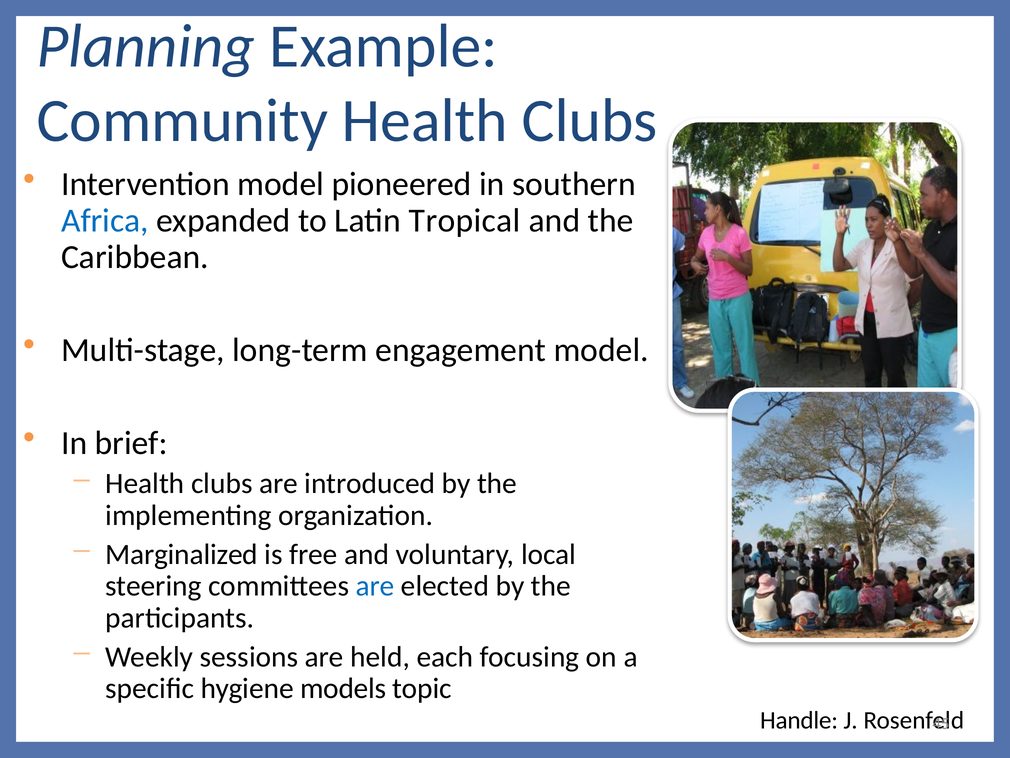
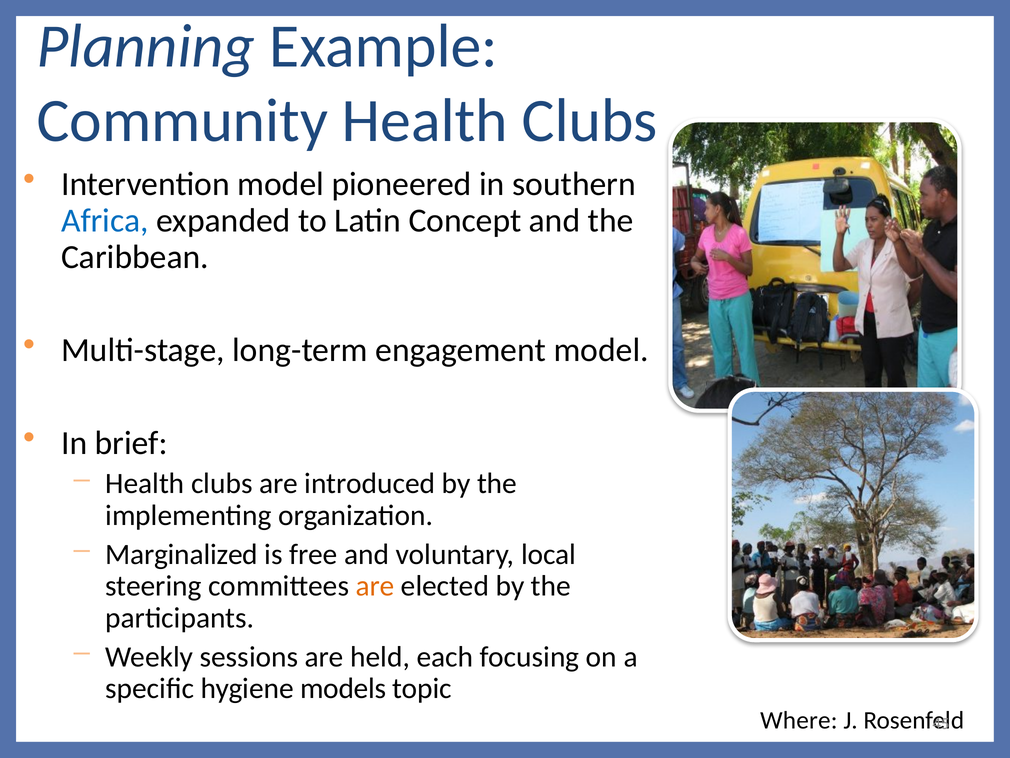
Tropical: Tropical -> Concept
are at (375, 586) colour: blue -> orange
Handle: Handle -> Where
